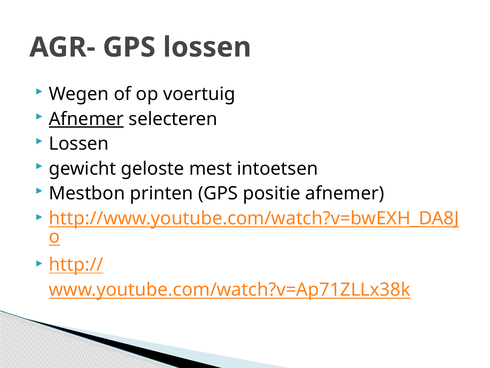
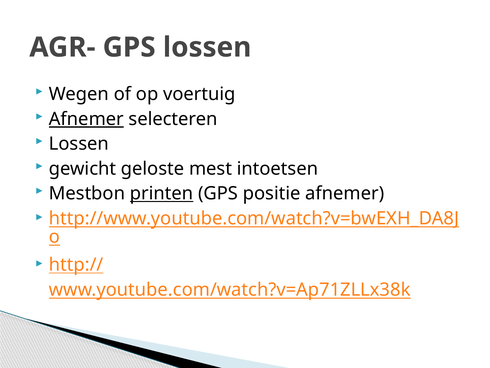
printen underline: none -> present
